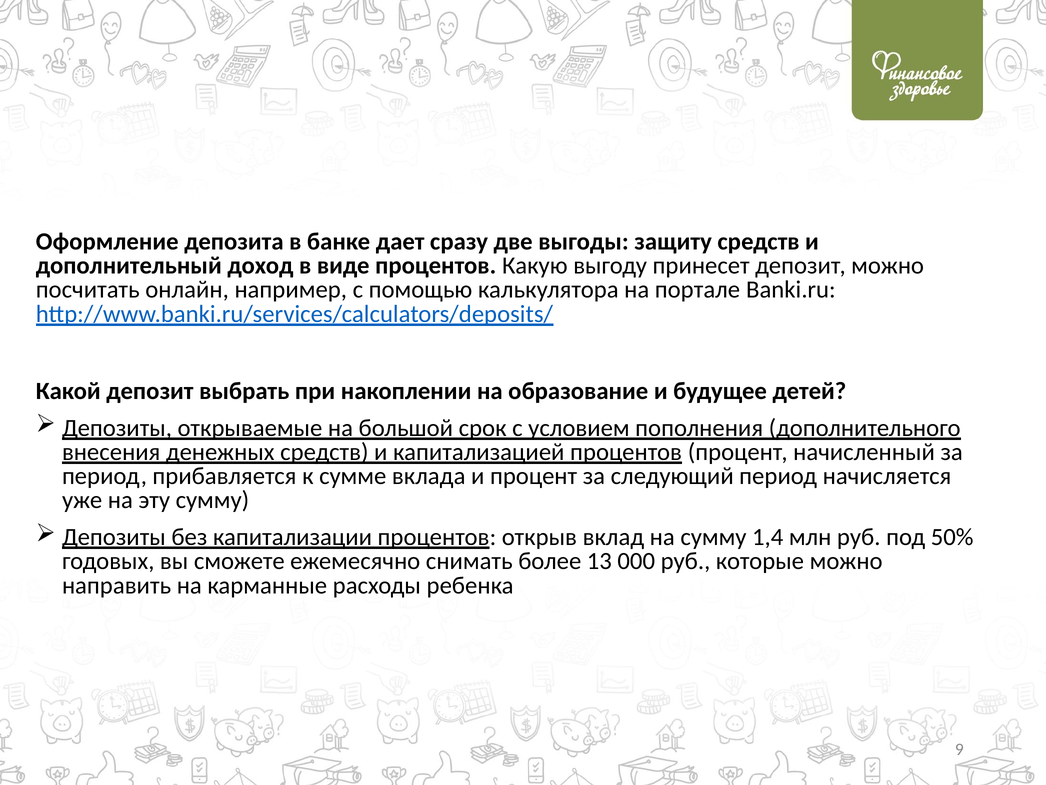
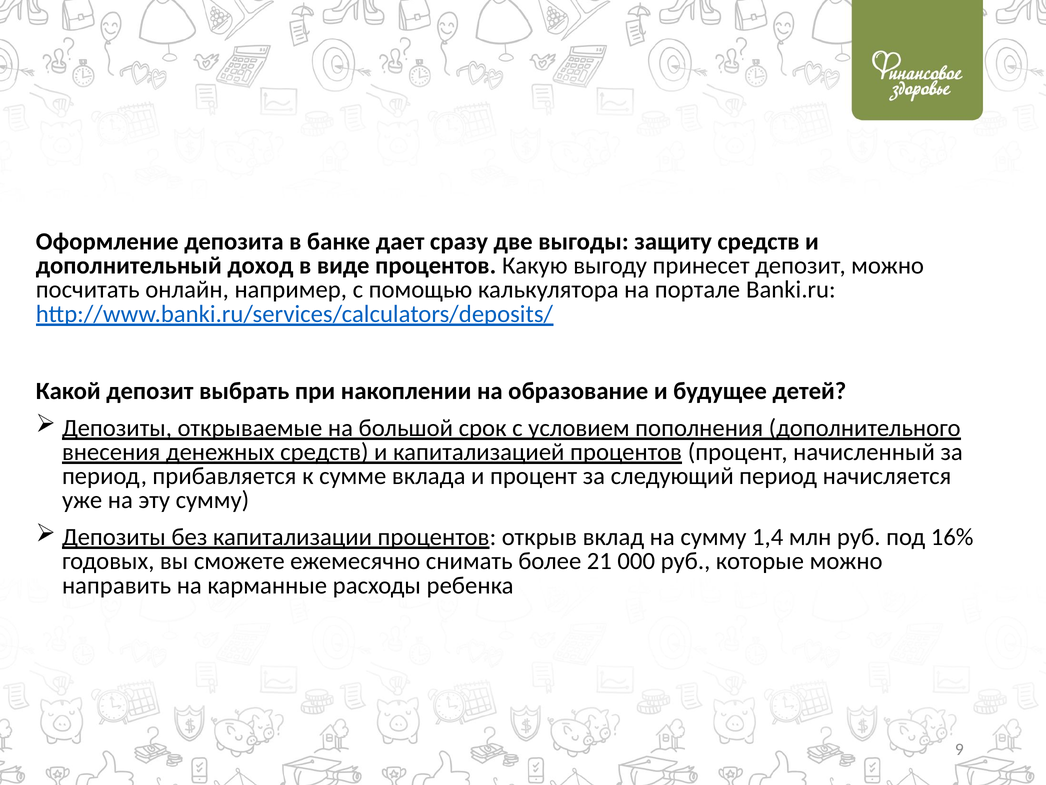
50%: 50% -> 16%
13: 13 -> 21
